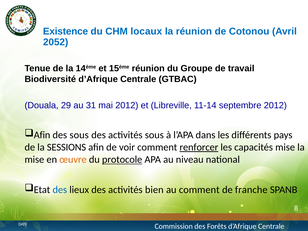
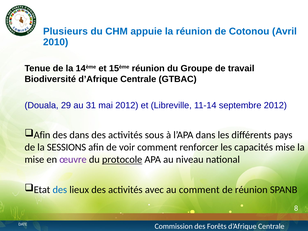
Existence: Existence -> Plusieurs
locaux: locaux -> appuie
2052: 2052 -> 2010
des sous: sous -> dans
renforcer underline: present -> none
œuvre colour: orange -> purple
bien: bien -> avec
de franche: franche -> réunion
